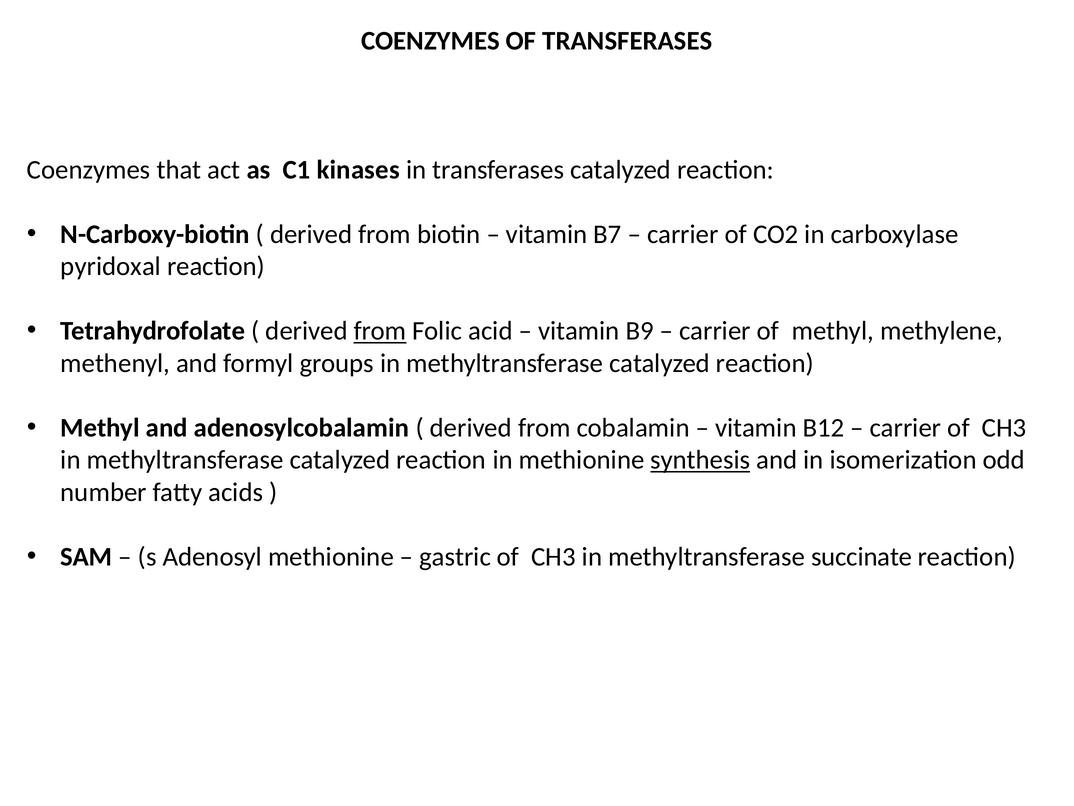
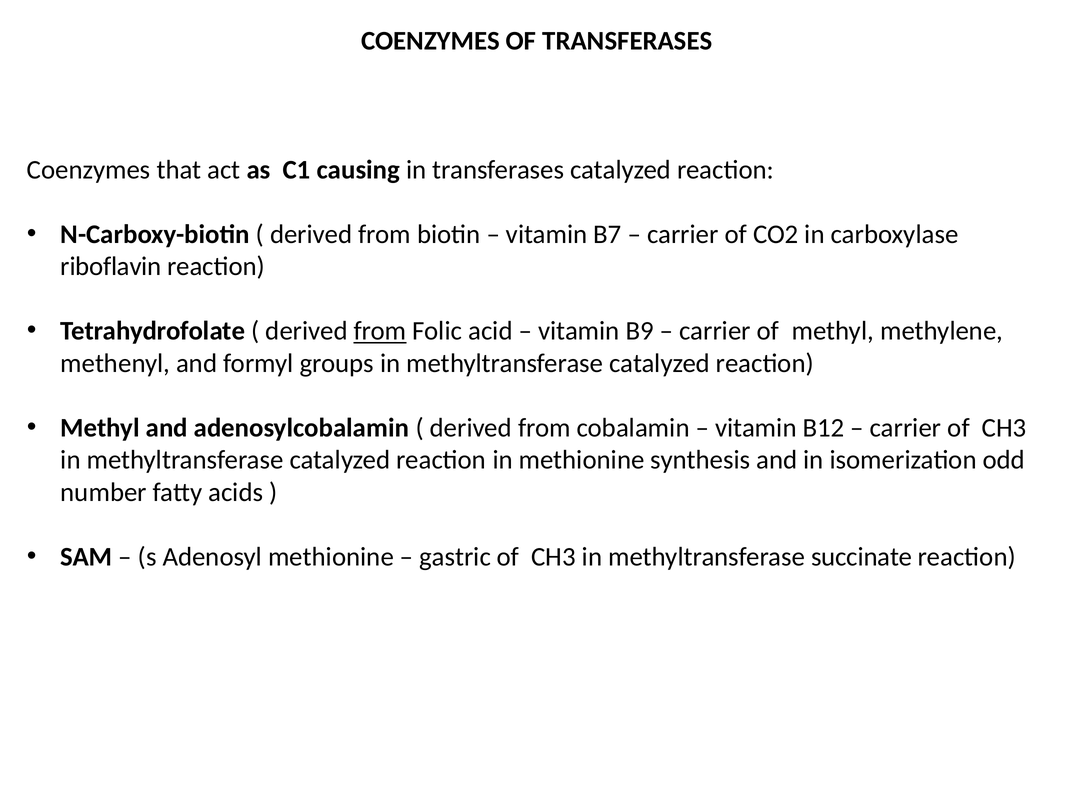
kinases: kinases -> causing
pyridoxal: pyridoxal -> riboflavin
synthesis underline: present -> none
